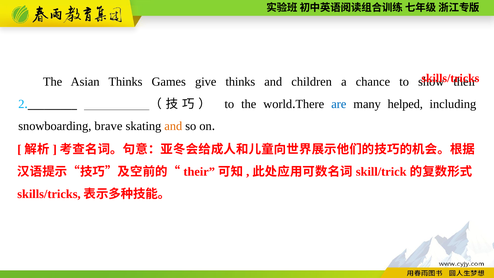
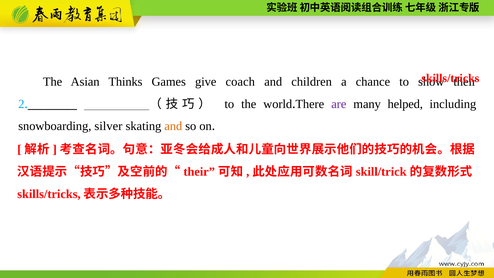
give thinks: thinks -> coach
are colour: blue -> purple
brave: brave -> silver
